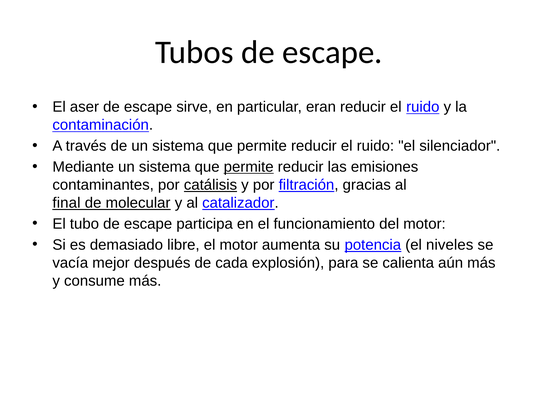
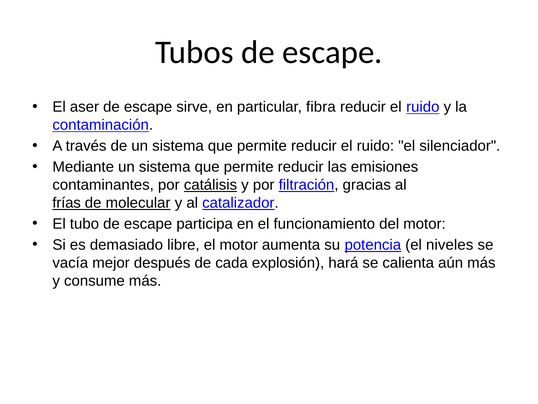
eran: eran -> fibra
permite at (249, 167) underline: present -> none
final: final -> frías
para: para -> hará
